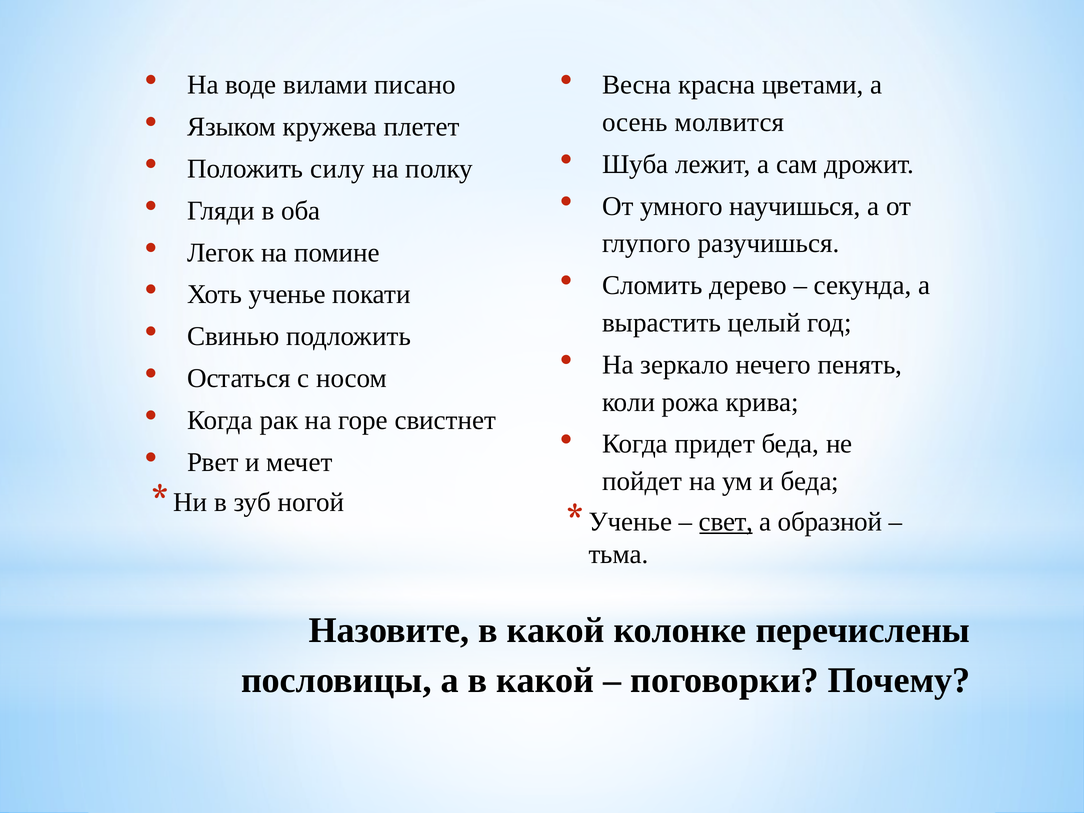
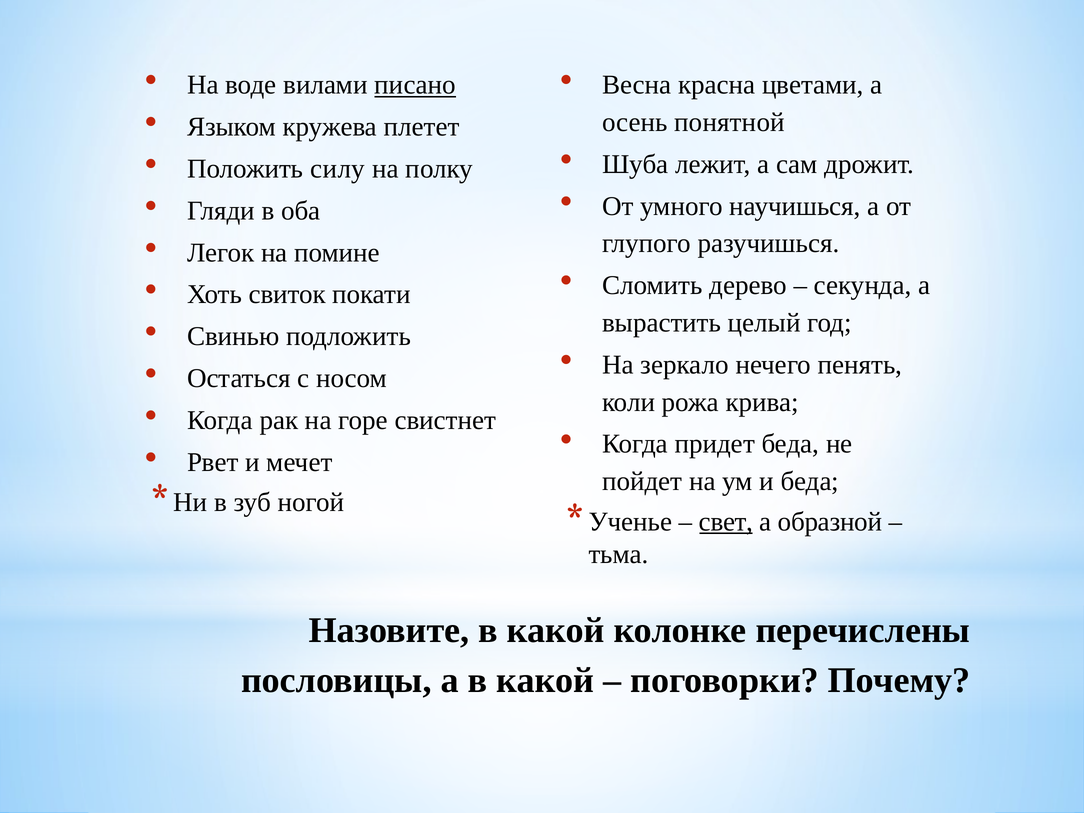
писано underline: none -> present
молвится: молвится -> понятной
ученье: ученье -> свиток
